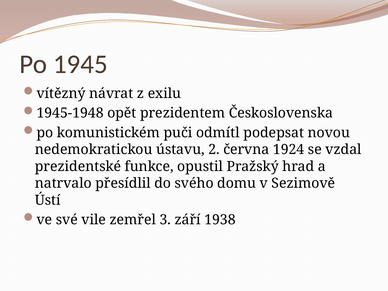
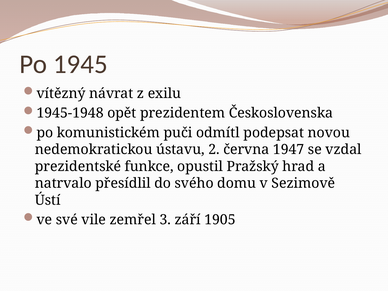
1924: 1924 -> 1947
1938: 1938 -> 1905
